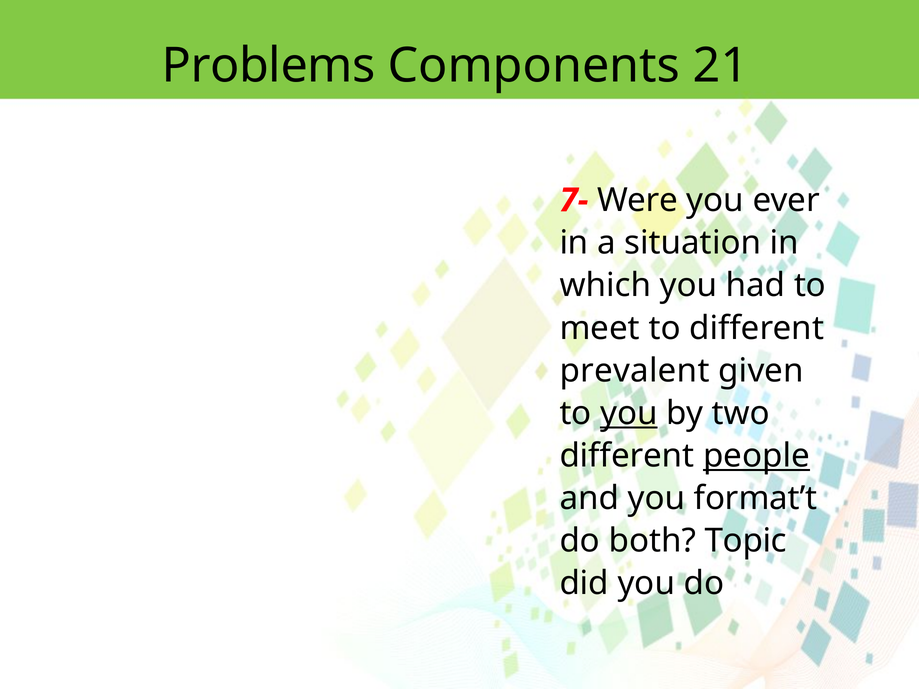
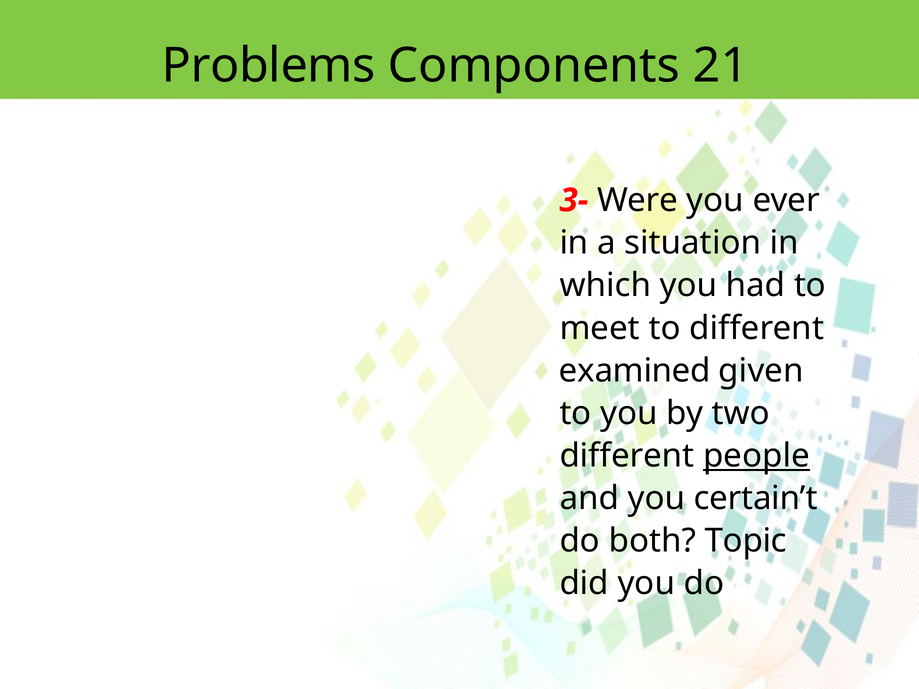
7-: 7- -> 3-
prevalent: prevalent -> examined
you at (629, 413) underline: present -> none
format’t: format’t -> certain’t
